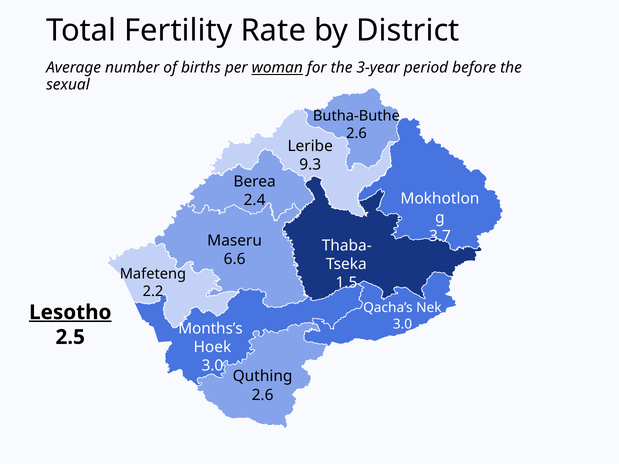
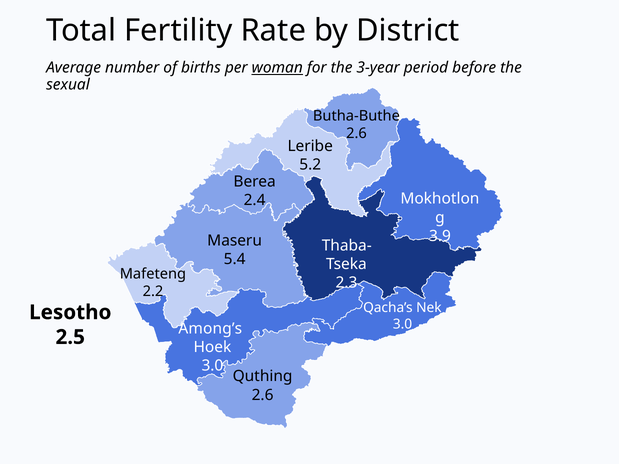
9.3: 9.3 -> 5.2
3.7: 3.7 -> 3.9
6.6: 6.6 -> 5.4
1.5: 1.5 -> 2.3
Lesotho underline: present -> none
Months’s: Months’s -> Among’s
